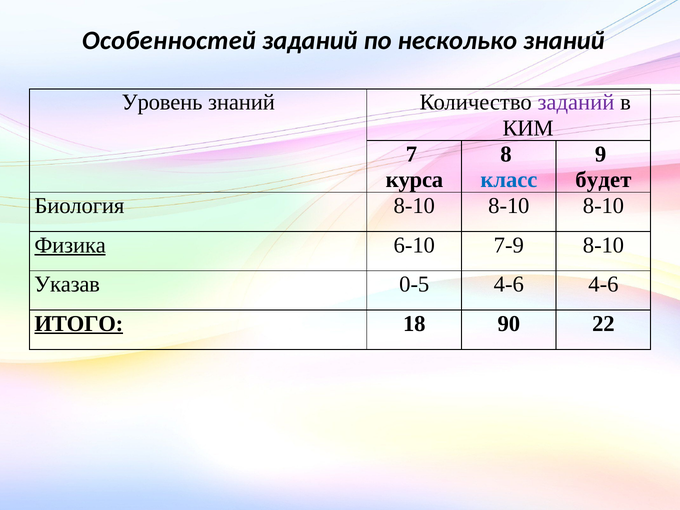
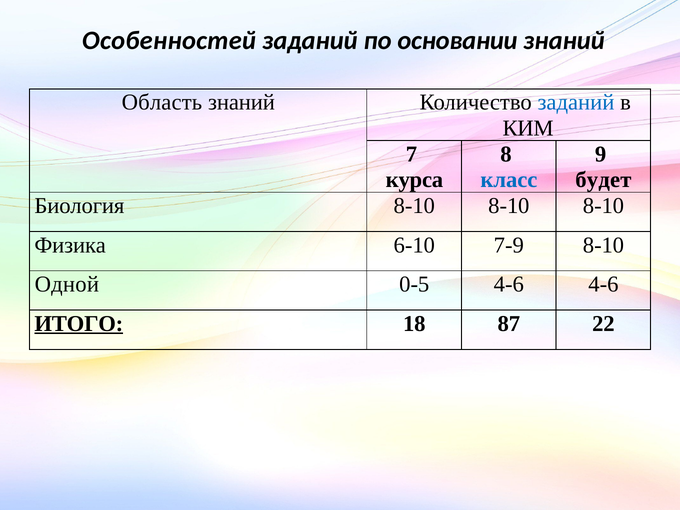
несколько: несколько -> основании
Уровень: Уровень -> Область
заданий at (576, 102) colour: purple -> blue
Физика underline: present -> none
Указав: Указав -> Одной
90: 90 -> 87
